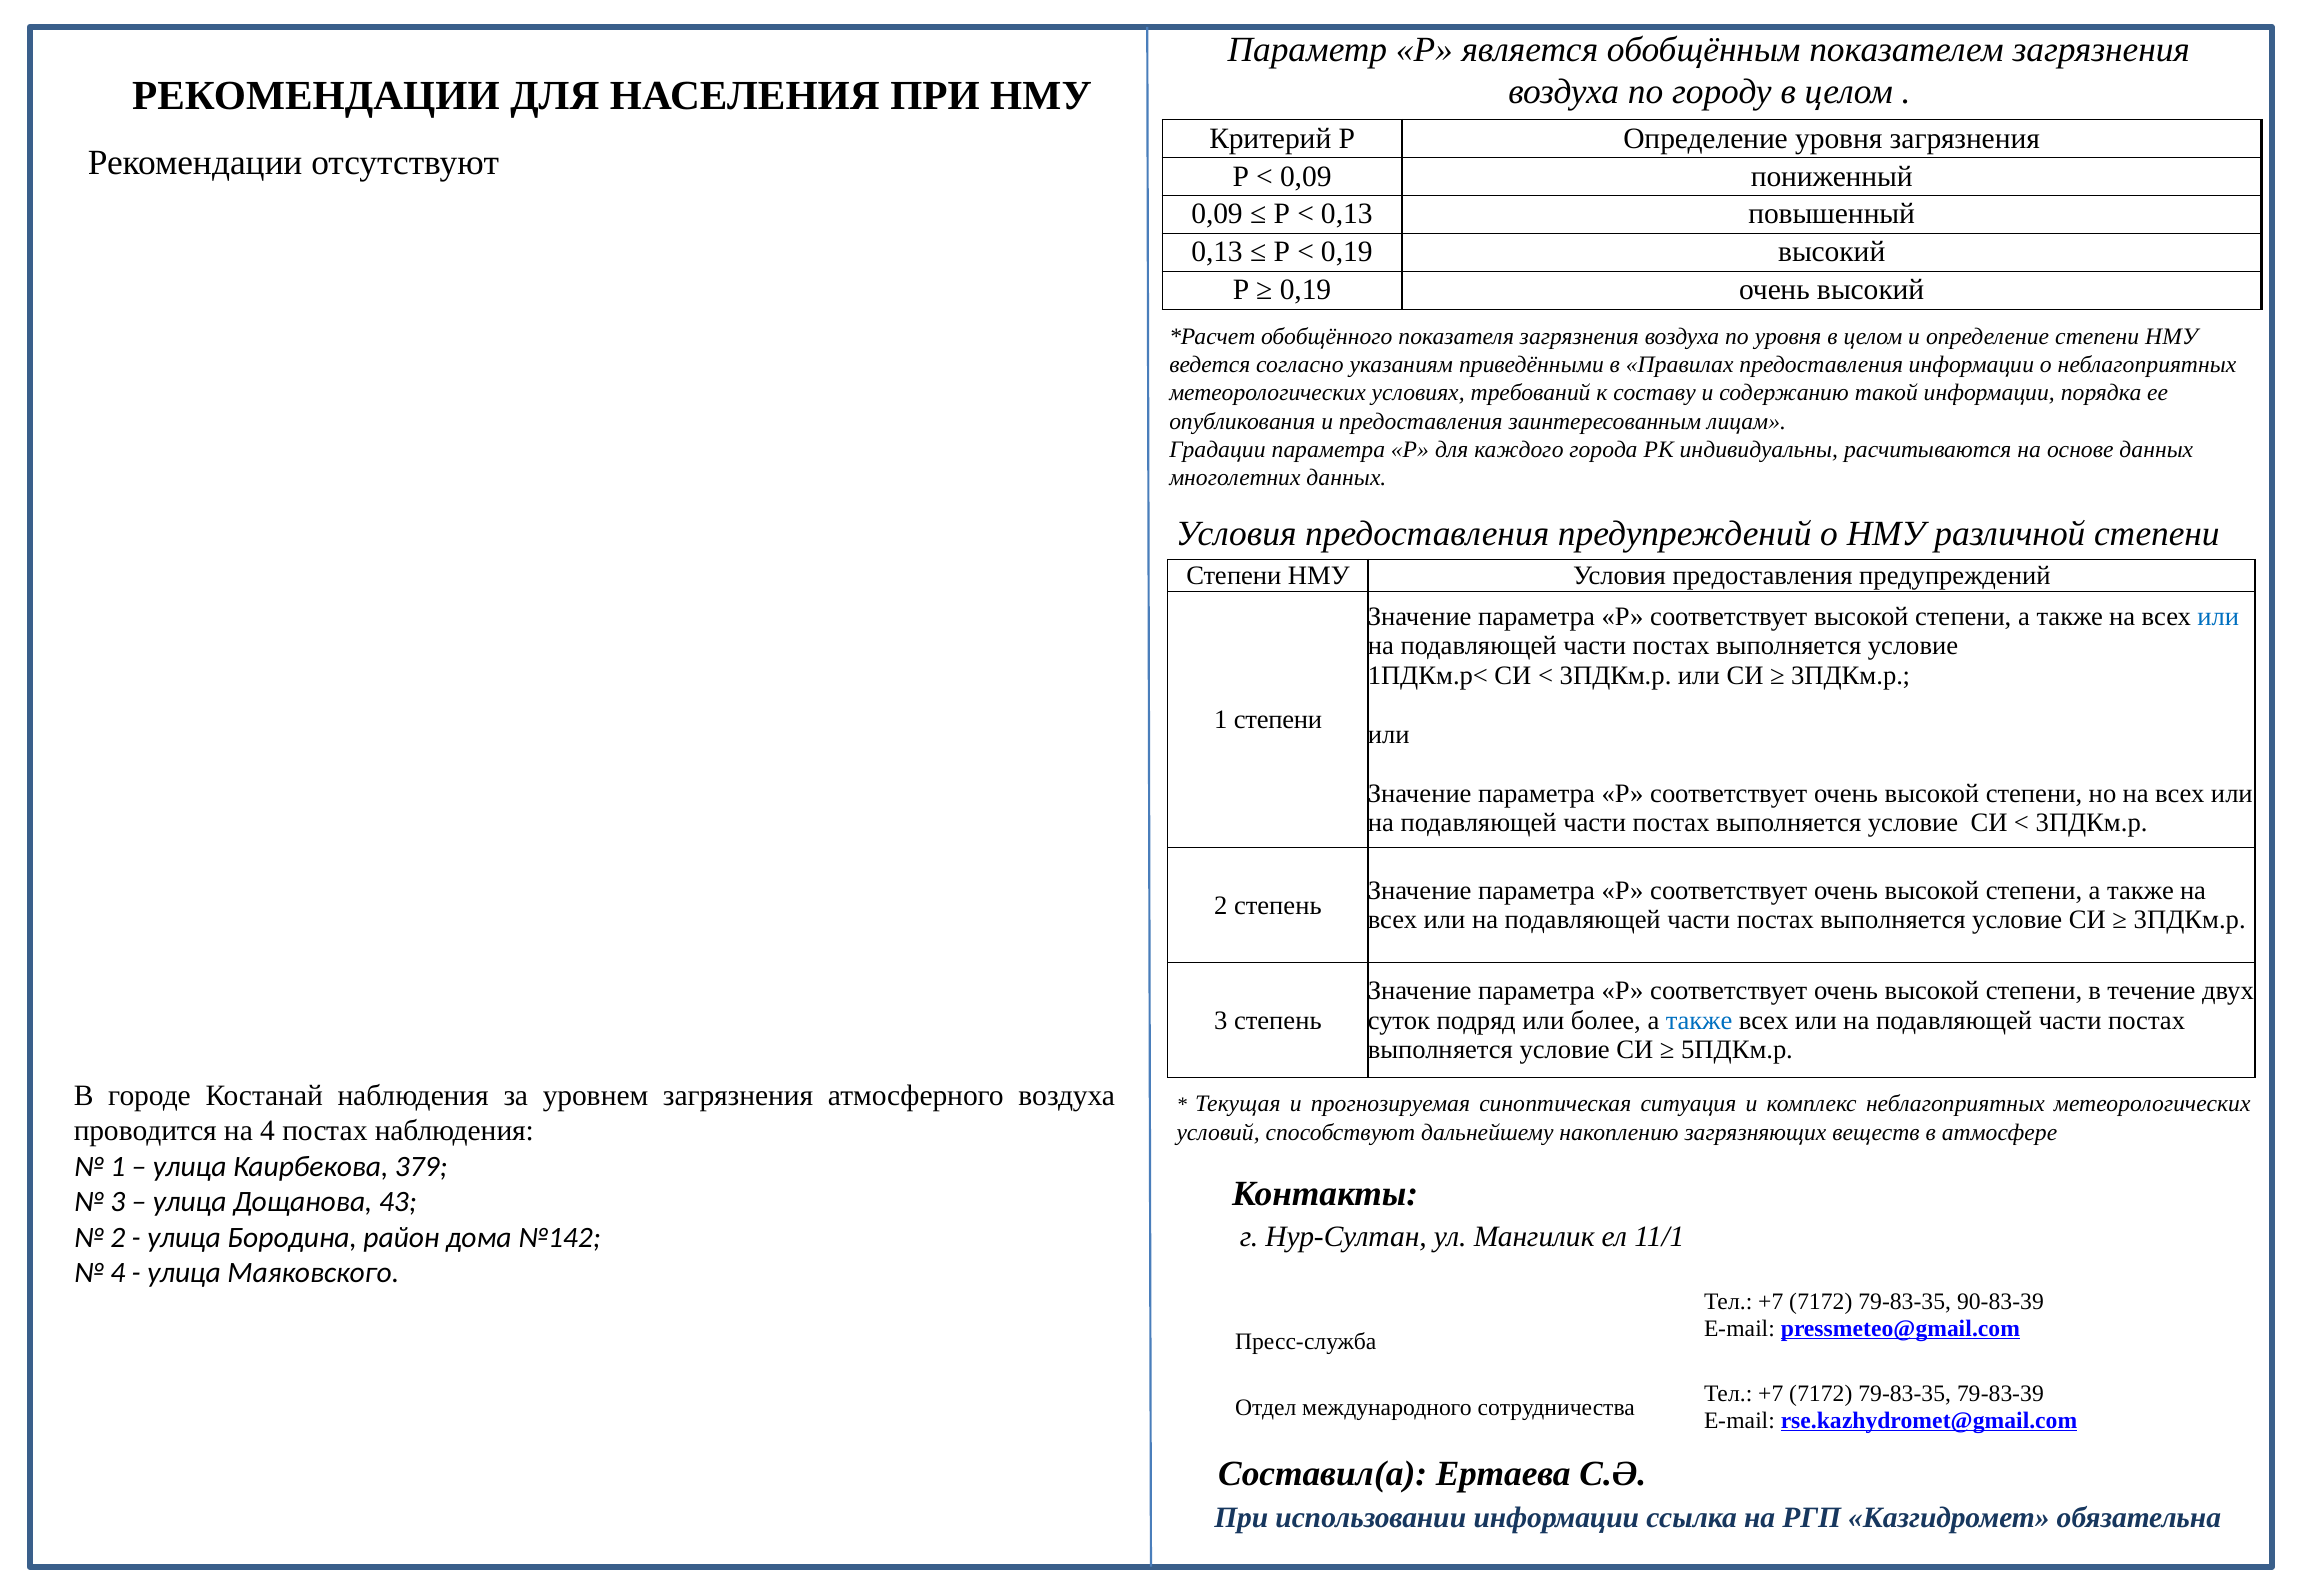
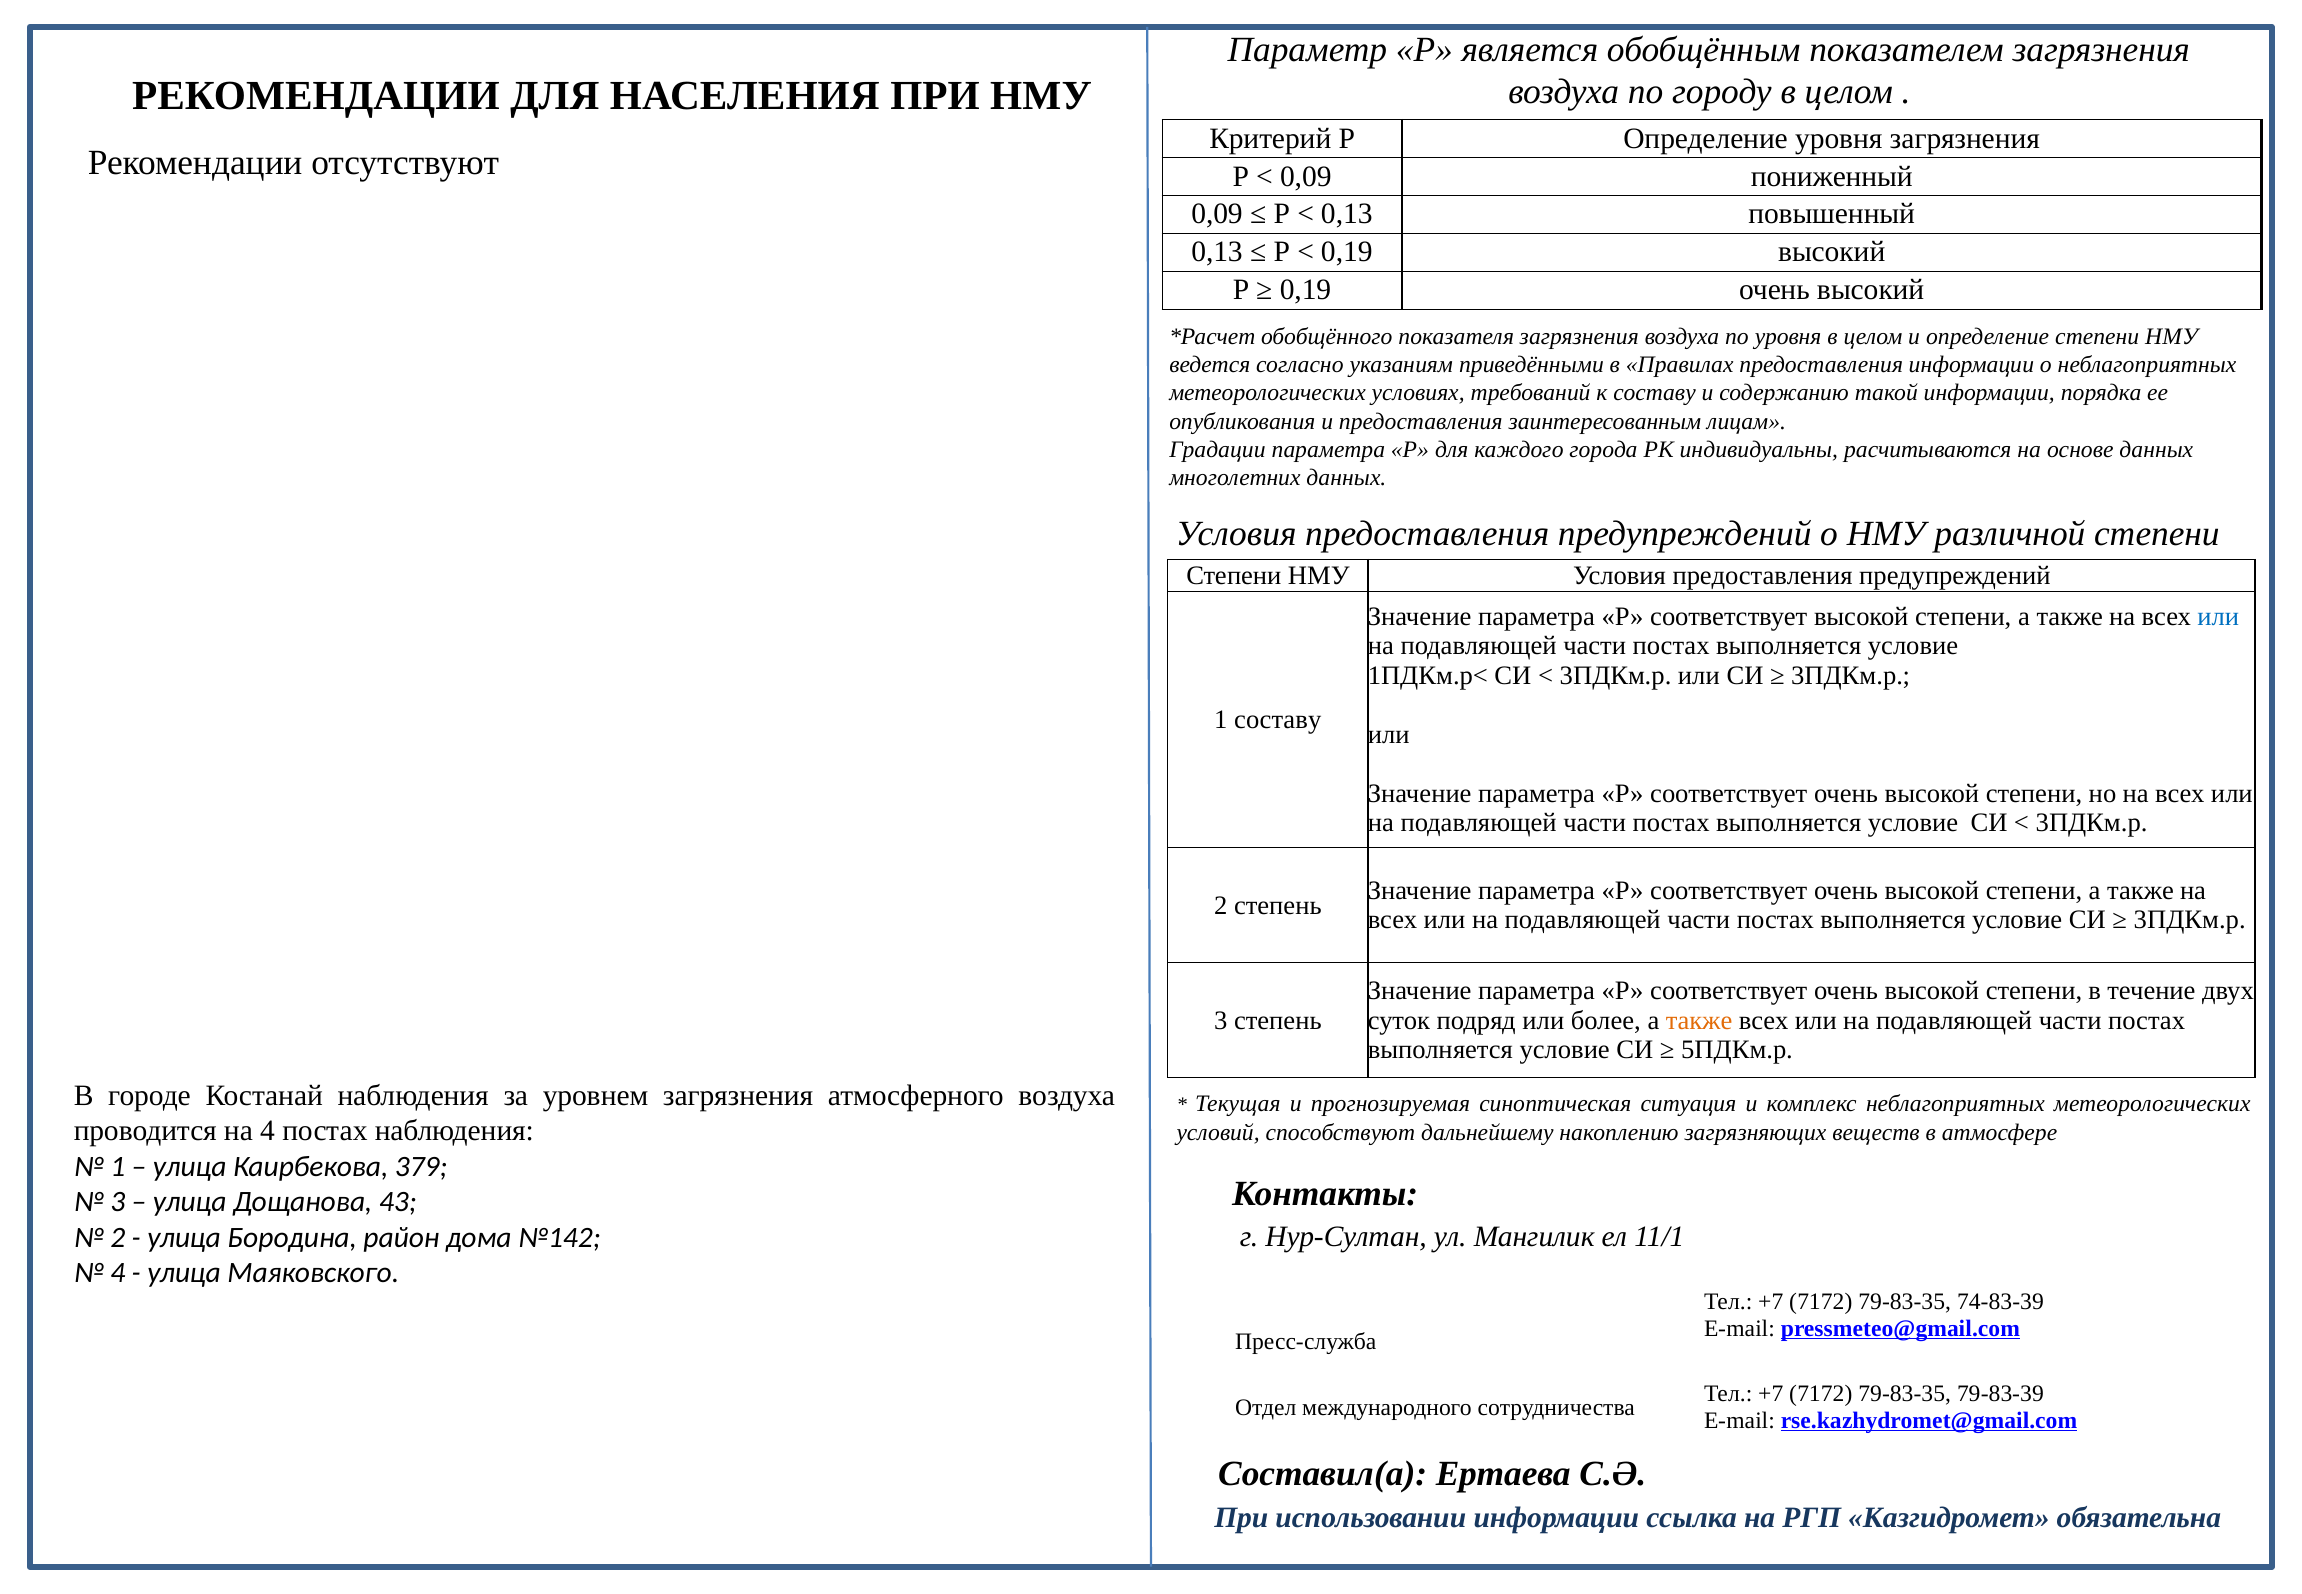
1 степени: степени -> составу
также at (1699, 1020) colour: blue -> orange
90-83-39: 90-83-39 -> 74-83-39
